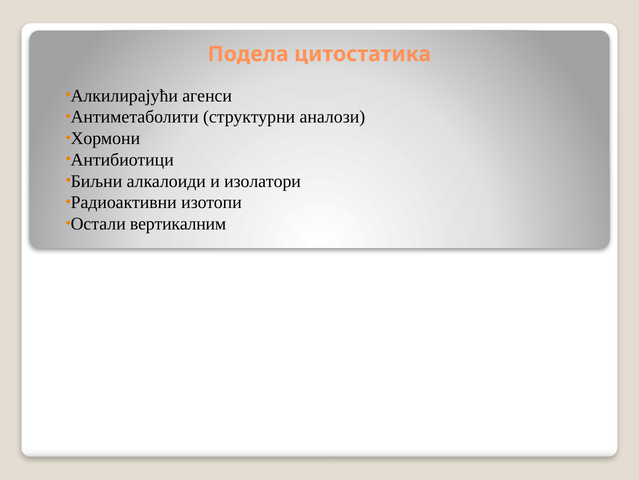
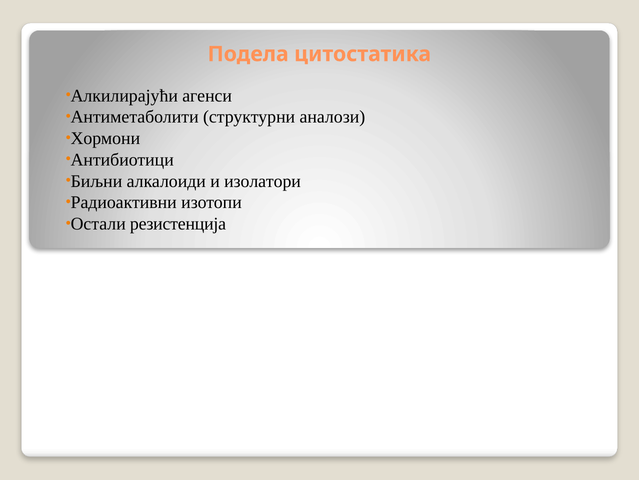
вертикалним: вертикалним -> резистенција
